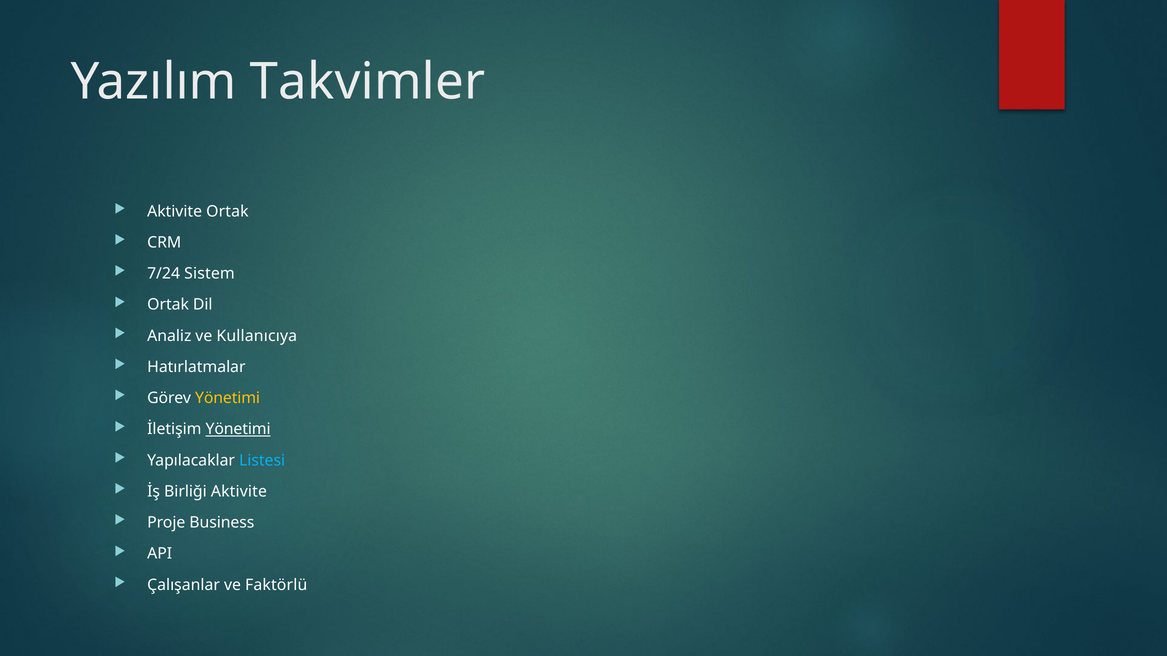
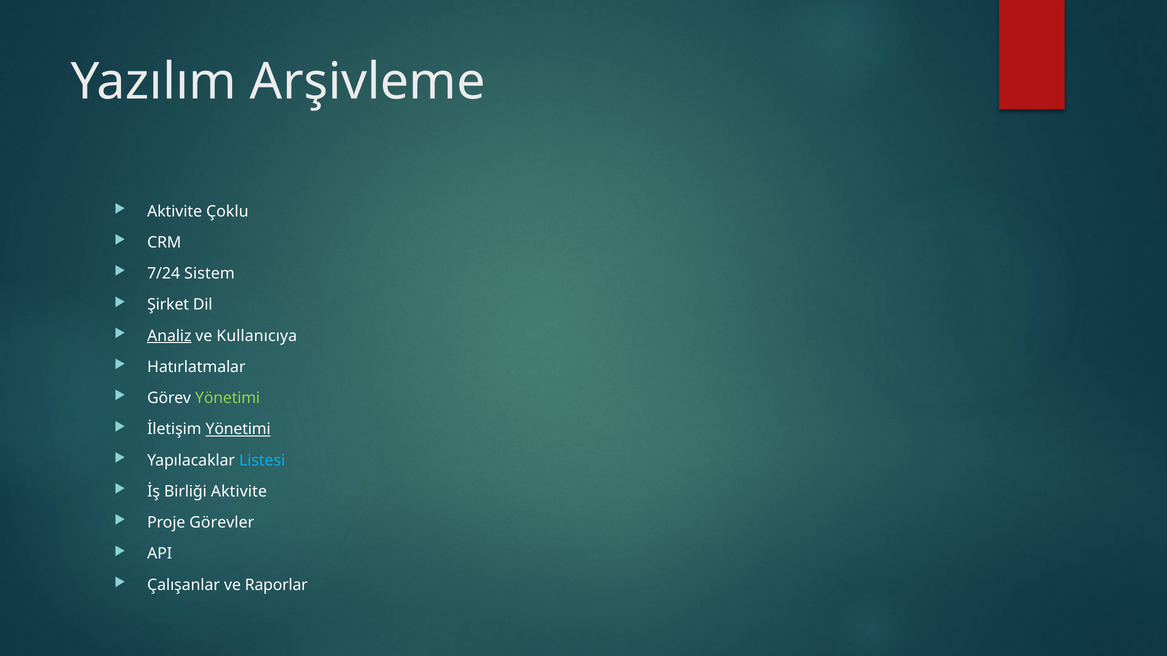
Takvimler: Takvimler -> Arşivleme
Aktivite Ortak: Ortak -> Çoklu
Ortak at (168, 305): Ortak -> Şirket
Analiz underline: none -> present
Yönetimi at (228, 398) colour: yellow -> light green
Business: Business -> Görevler
Faktörlü: Faktörlü -> Raporlar
